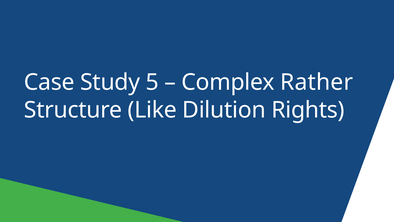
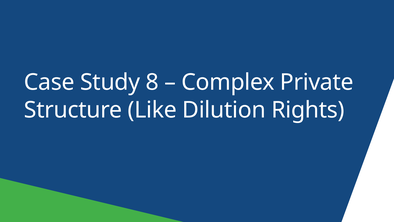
5: 5 -> 8
Rather: Rather -> Private
